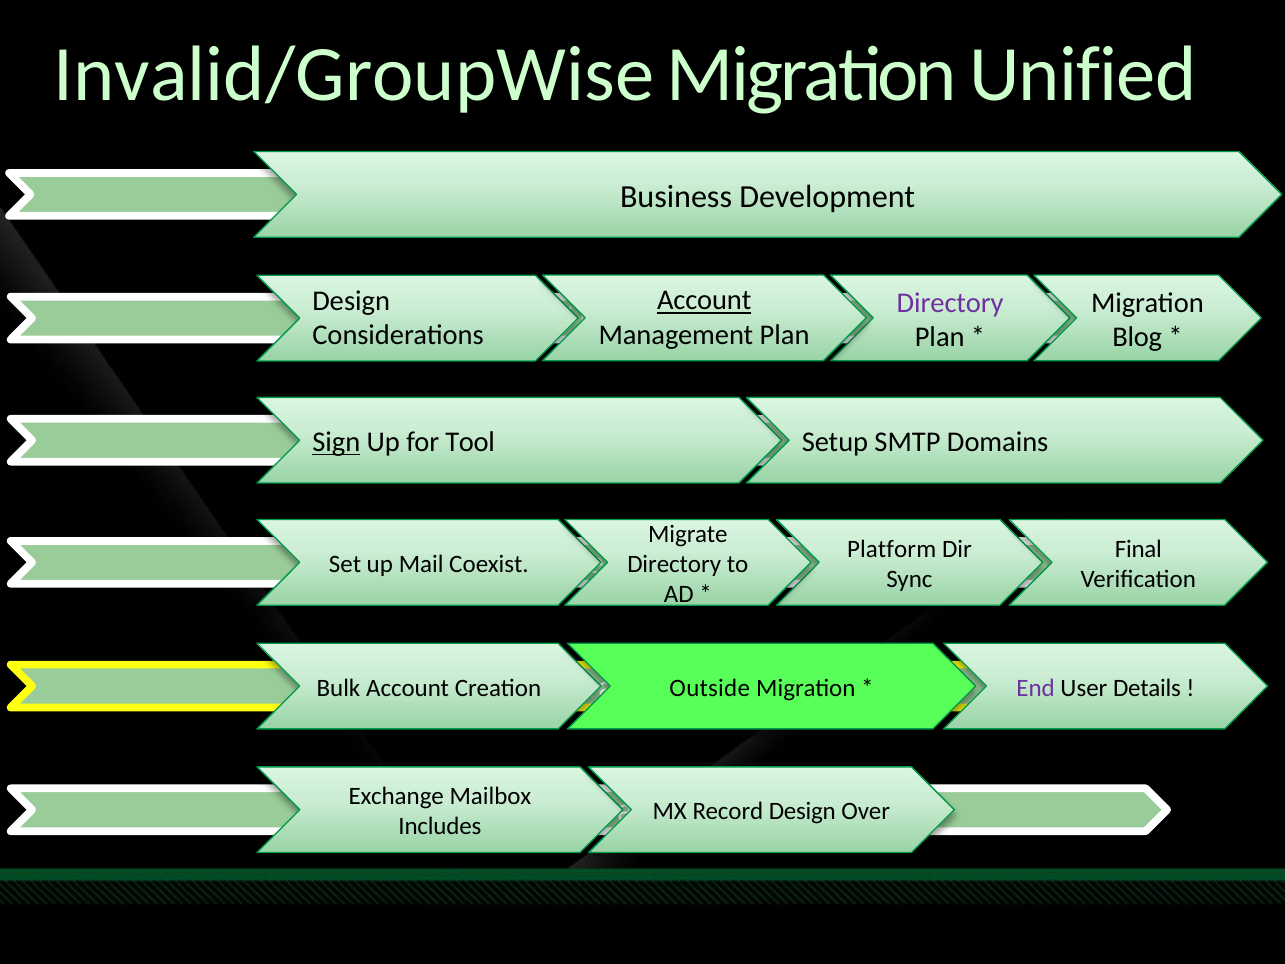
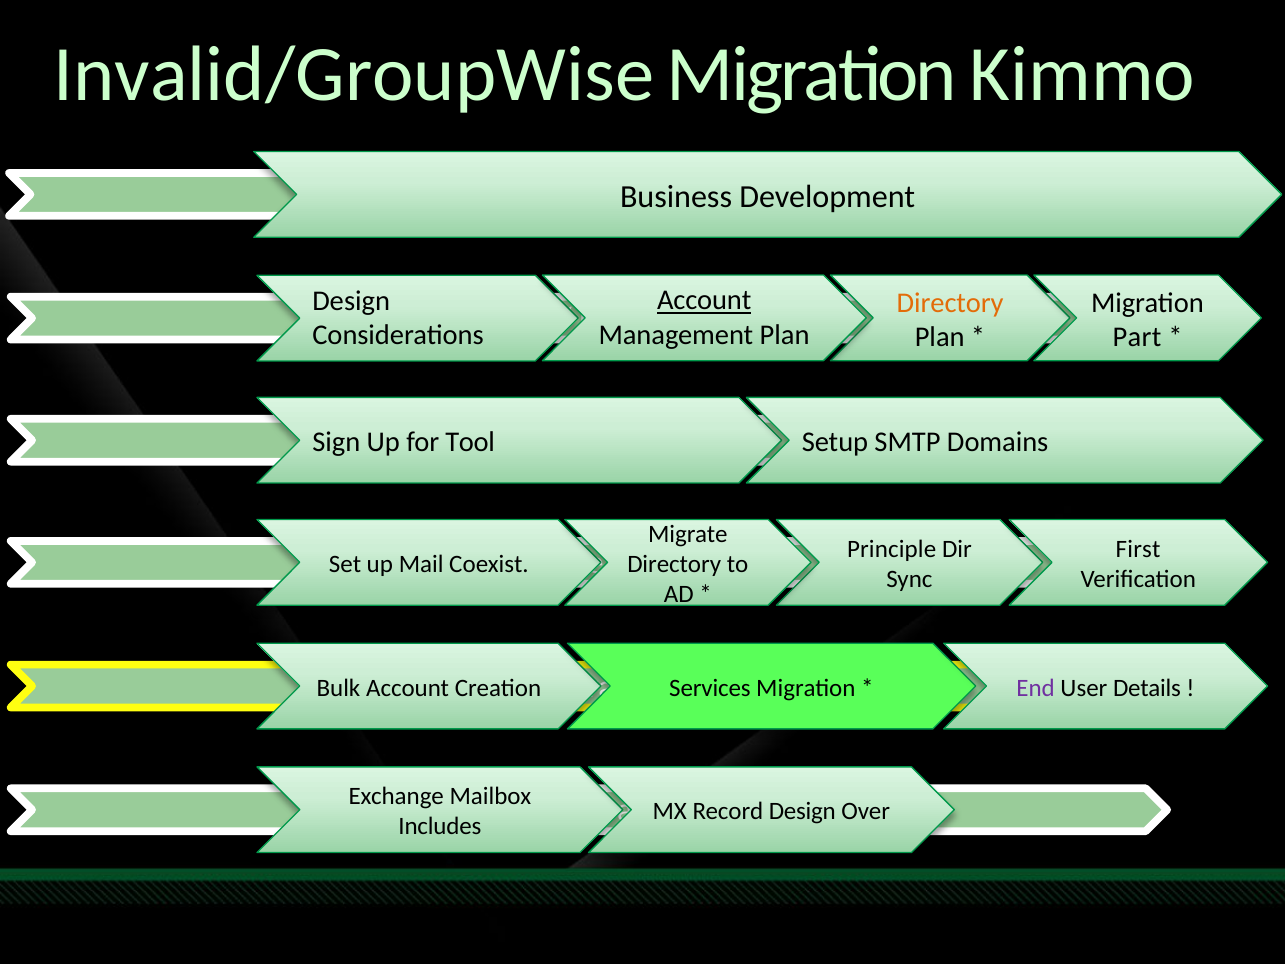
Unified: Unified -> Kimmo
Directory at (950, 303) colour: purple -> orange
Blog: Blog -> Part
Sign underline: present -> none
Platform: Platform -> Principle
Final: Final -> First
Outside: Outside -> Services
